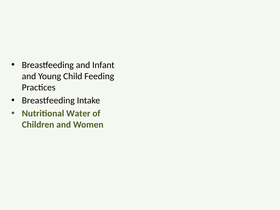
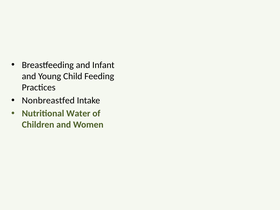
Breastfeeding at (48, 100): Breastfeeding -> Nonbreastfed
